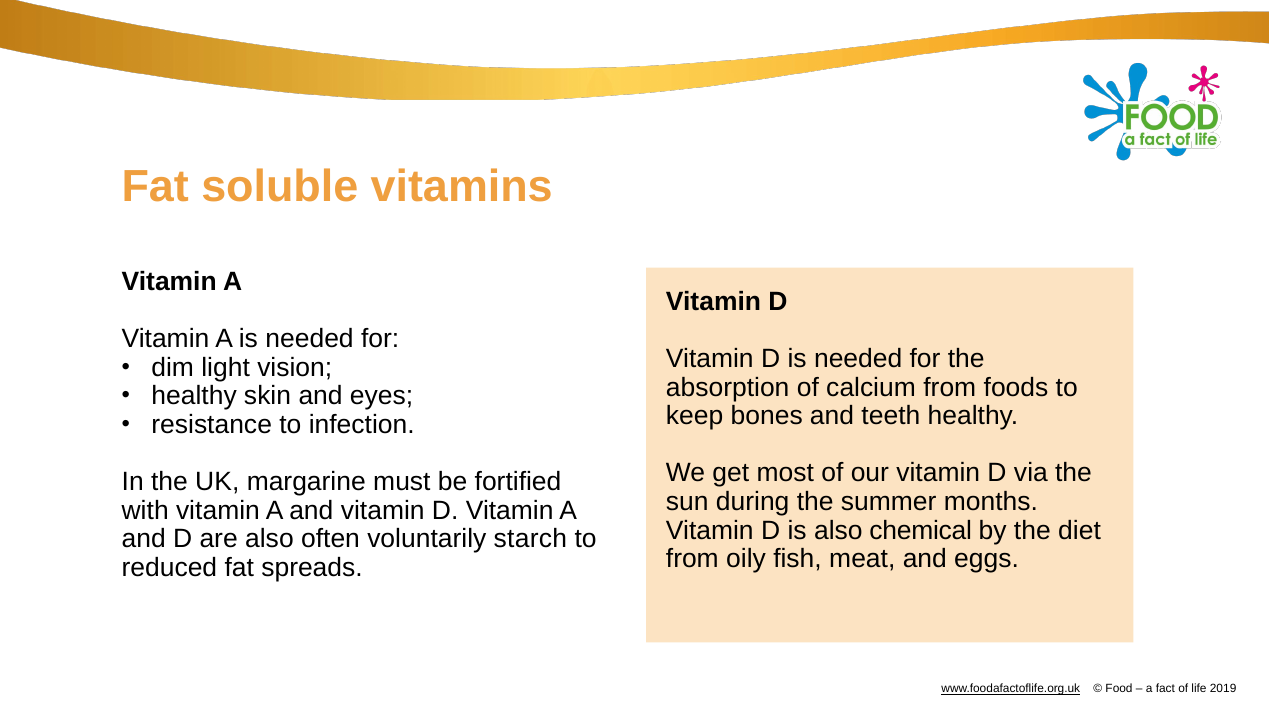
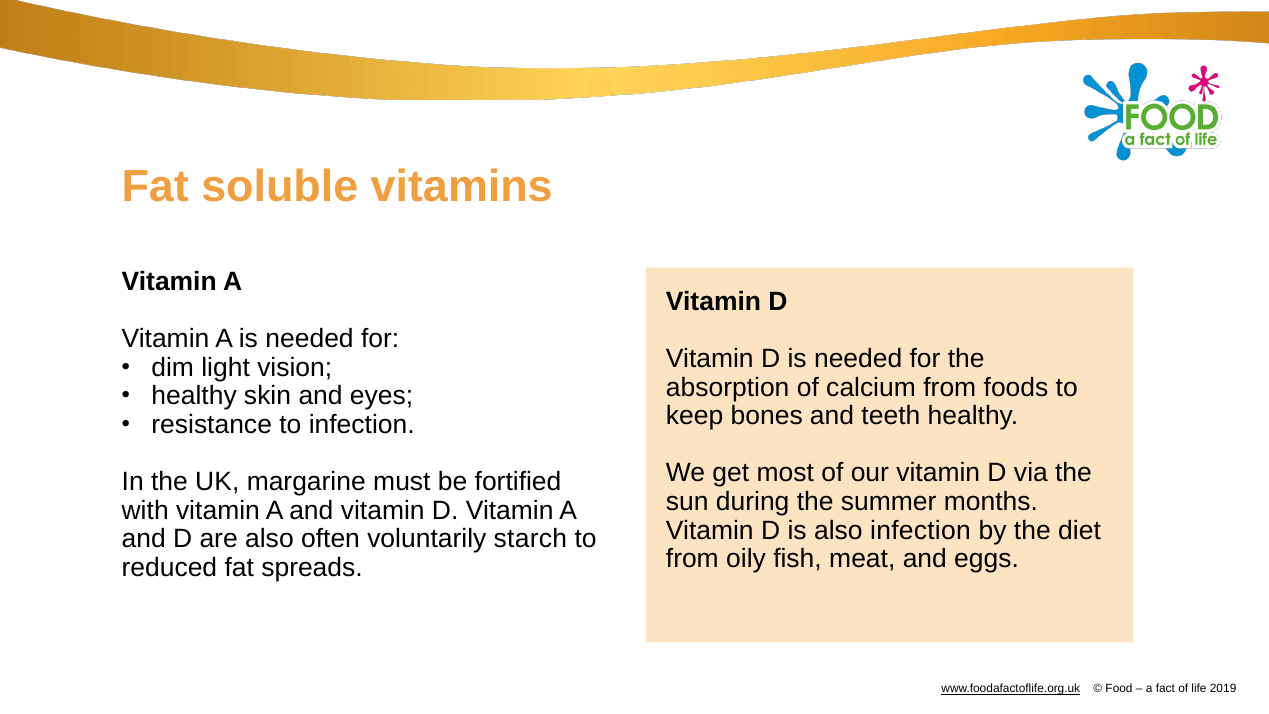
also chemical: chemical -> infection
